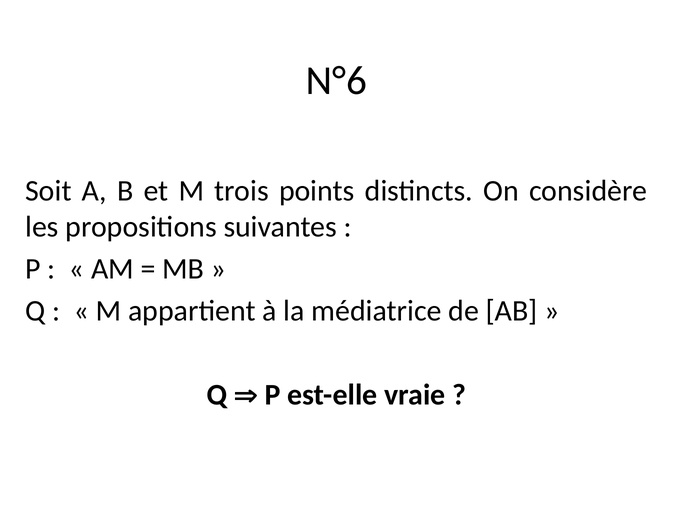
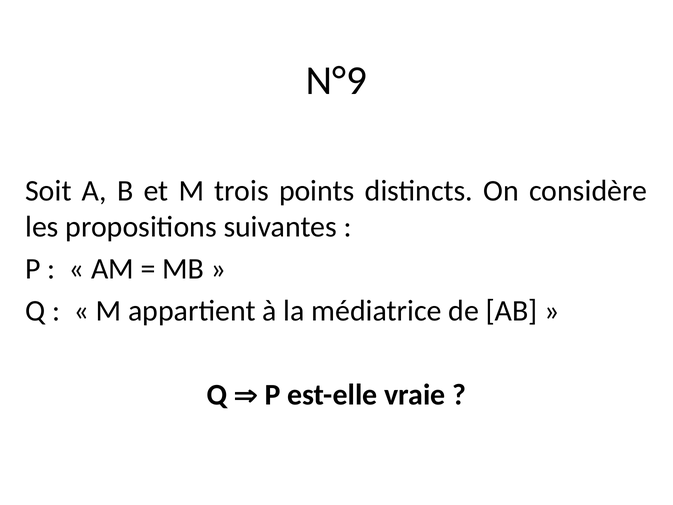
N°6: N°6 -> N°9
